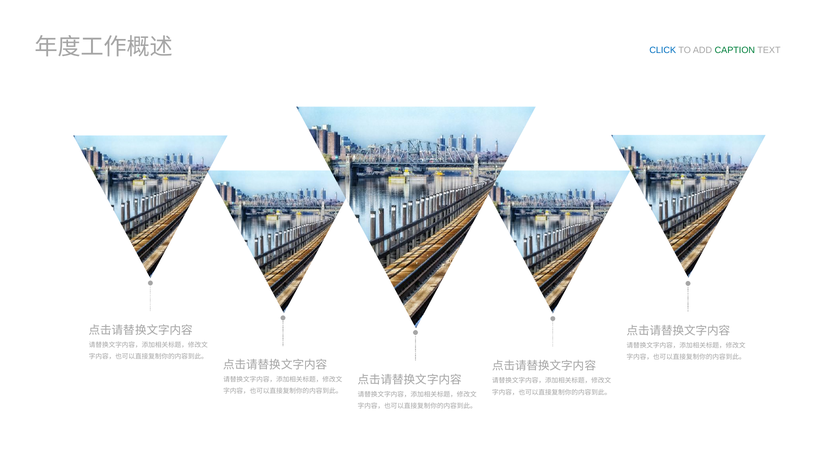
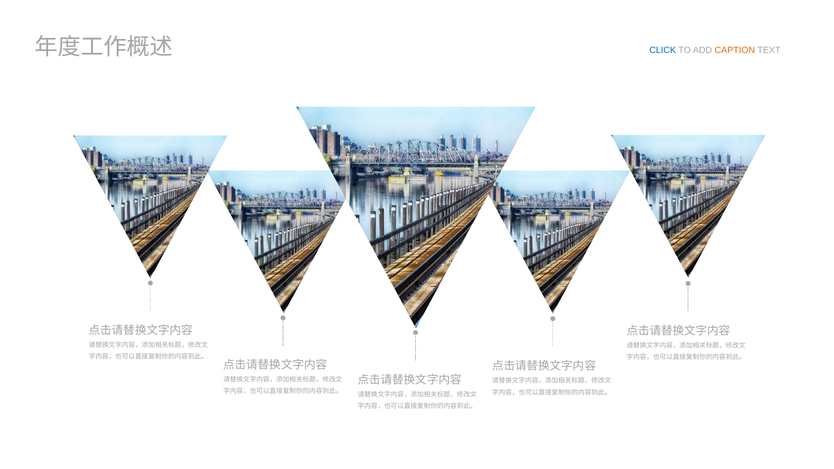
CAPTION colour: green -> orange
